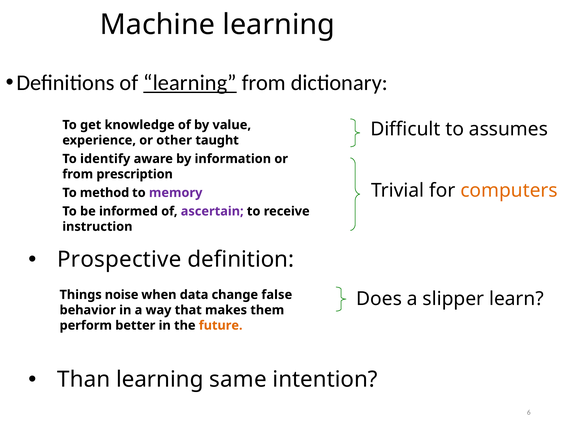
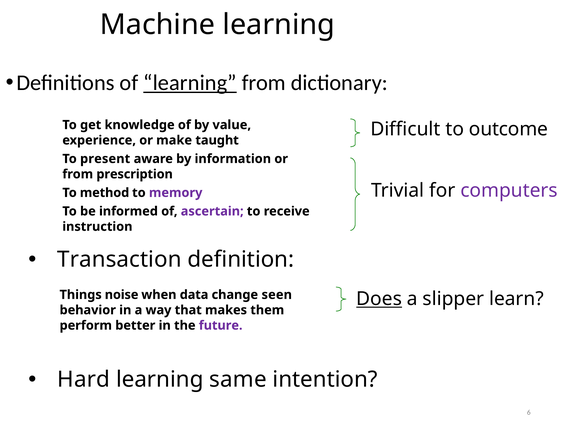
assumes: assumes -> outcome
other: other -> make
identify: identify -> present
computers colour: orange -> purple
Prospective: Prospective -> Transaction
false: false -> seen
Does underline: none -> present
future colour: orange -> purple
Than: Than -> Hard
